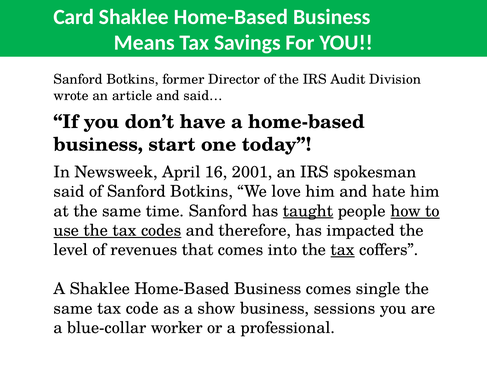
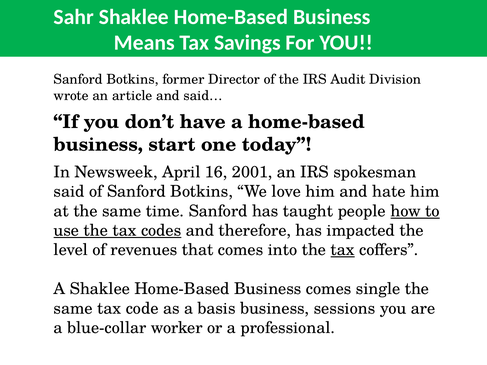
Card: Card -> Sahr
taught underline: present -> none
show: show -> basis
